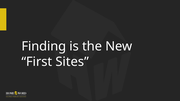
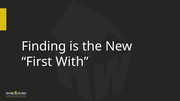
Sites: Sites -> With
